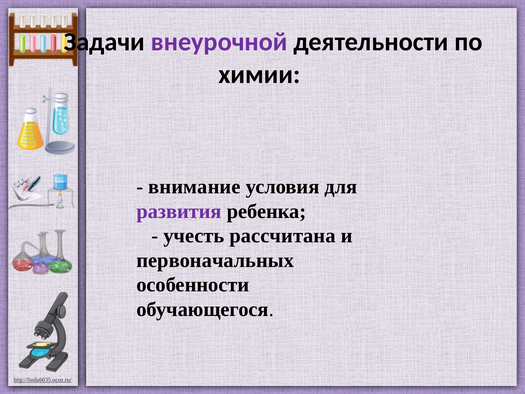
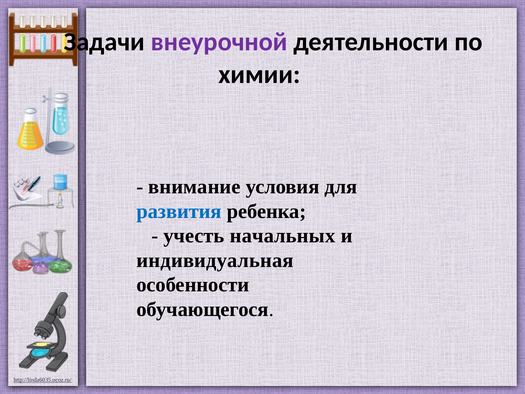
развития colour: purple -> blue
рассчитана: рассчитана -> начальных
первоначальных: первоначальных -> индивидуальная
